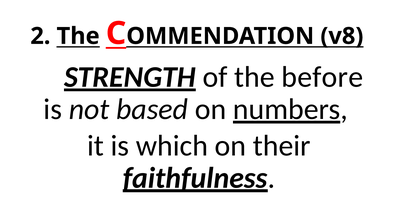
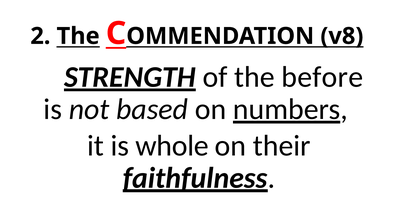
which: which -> whole
